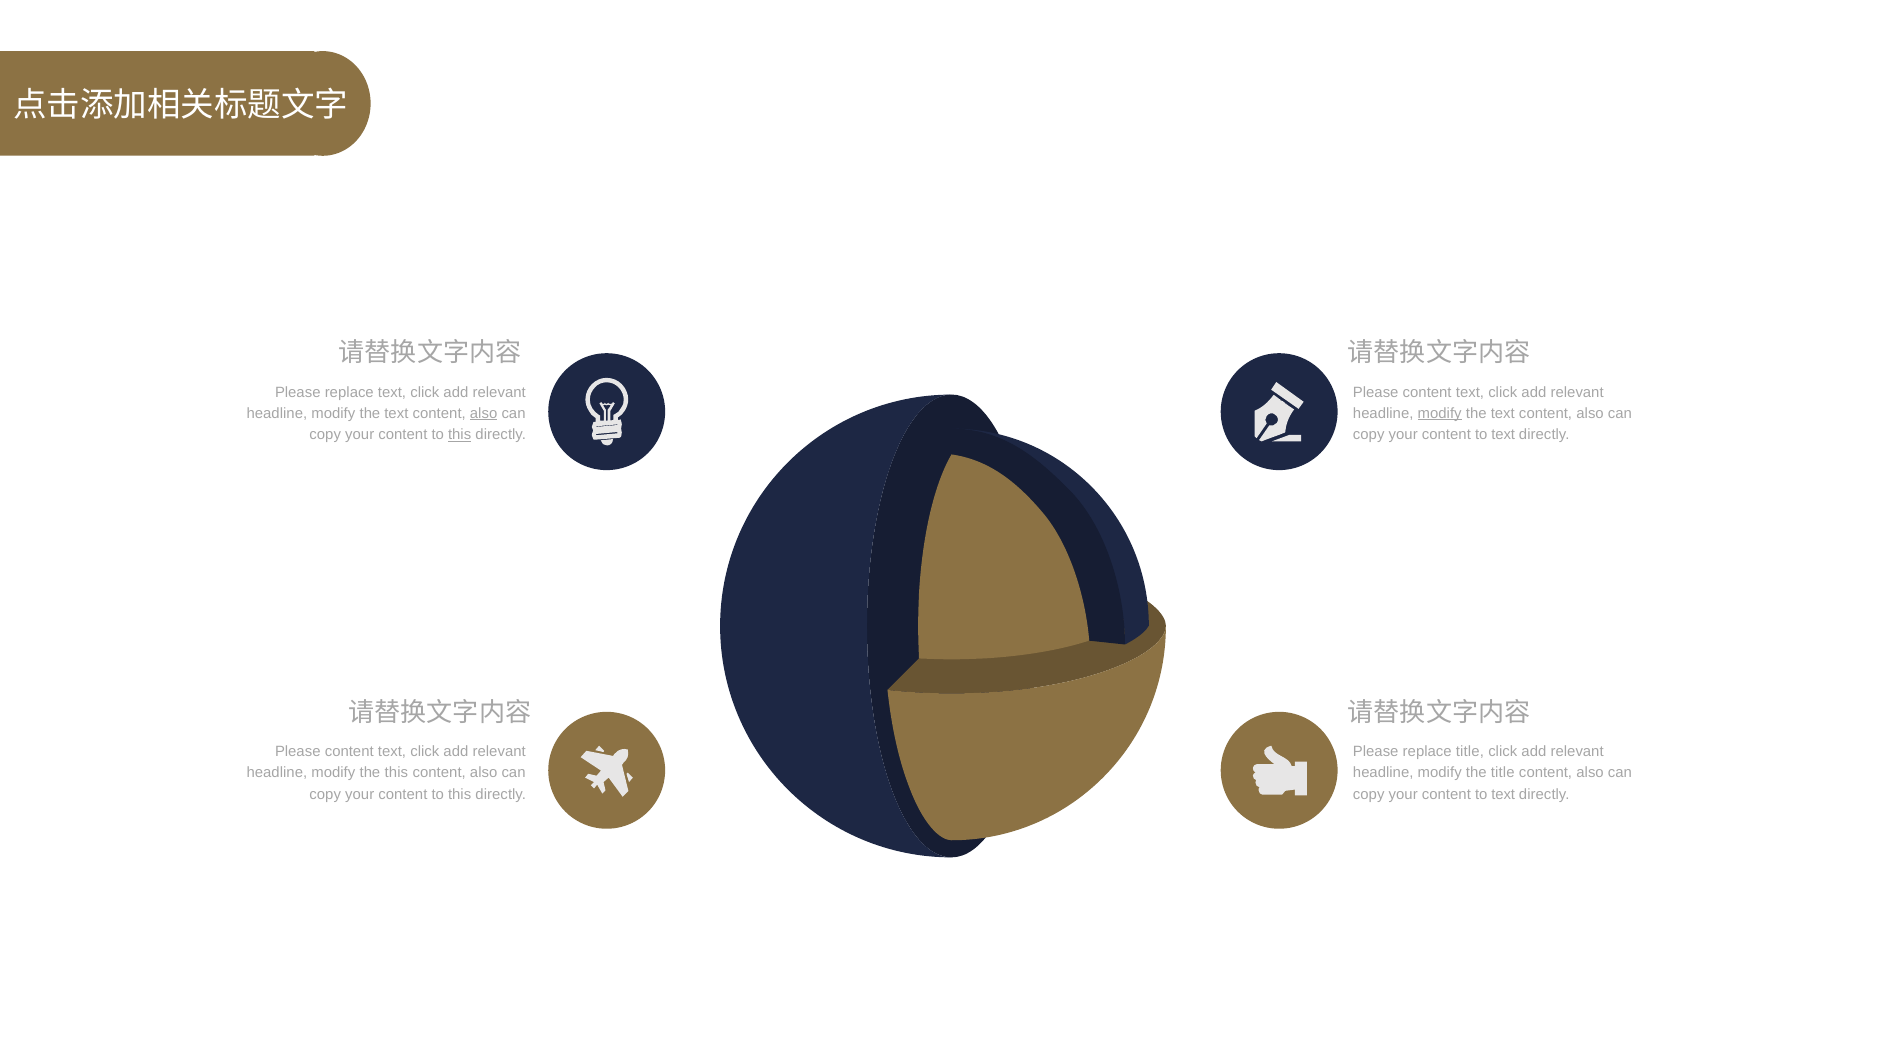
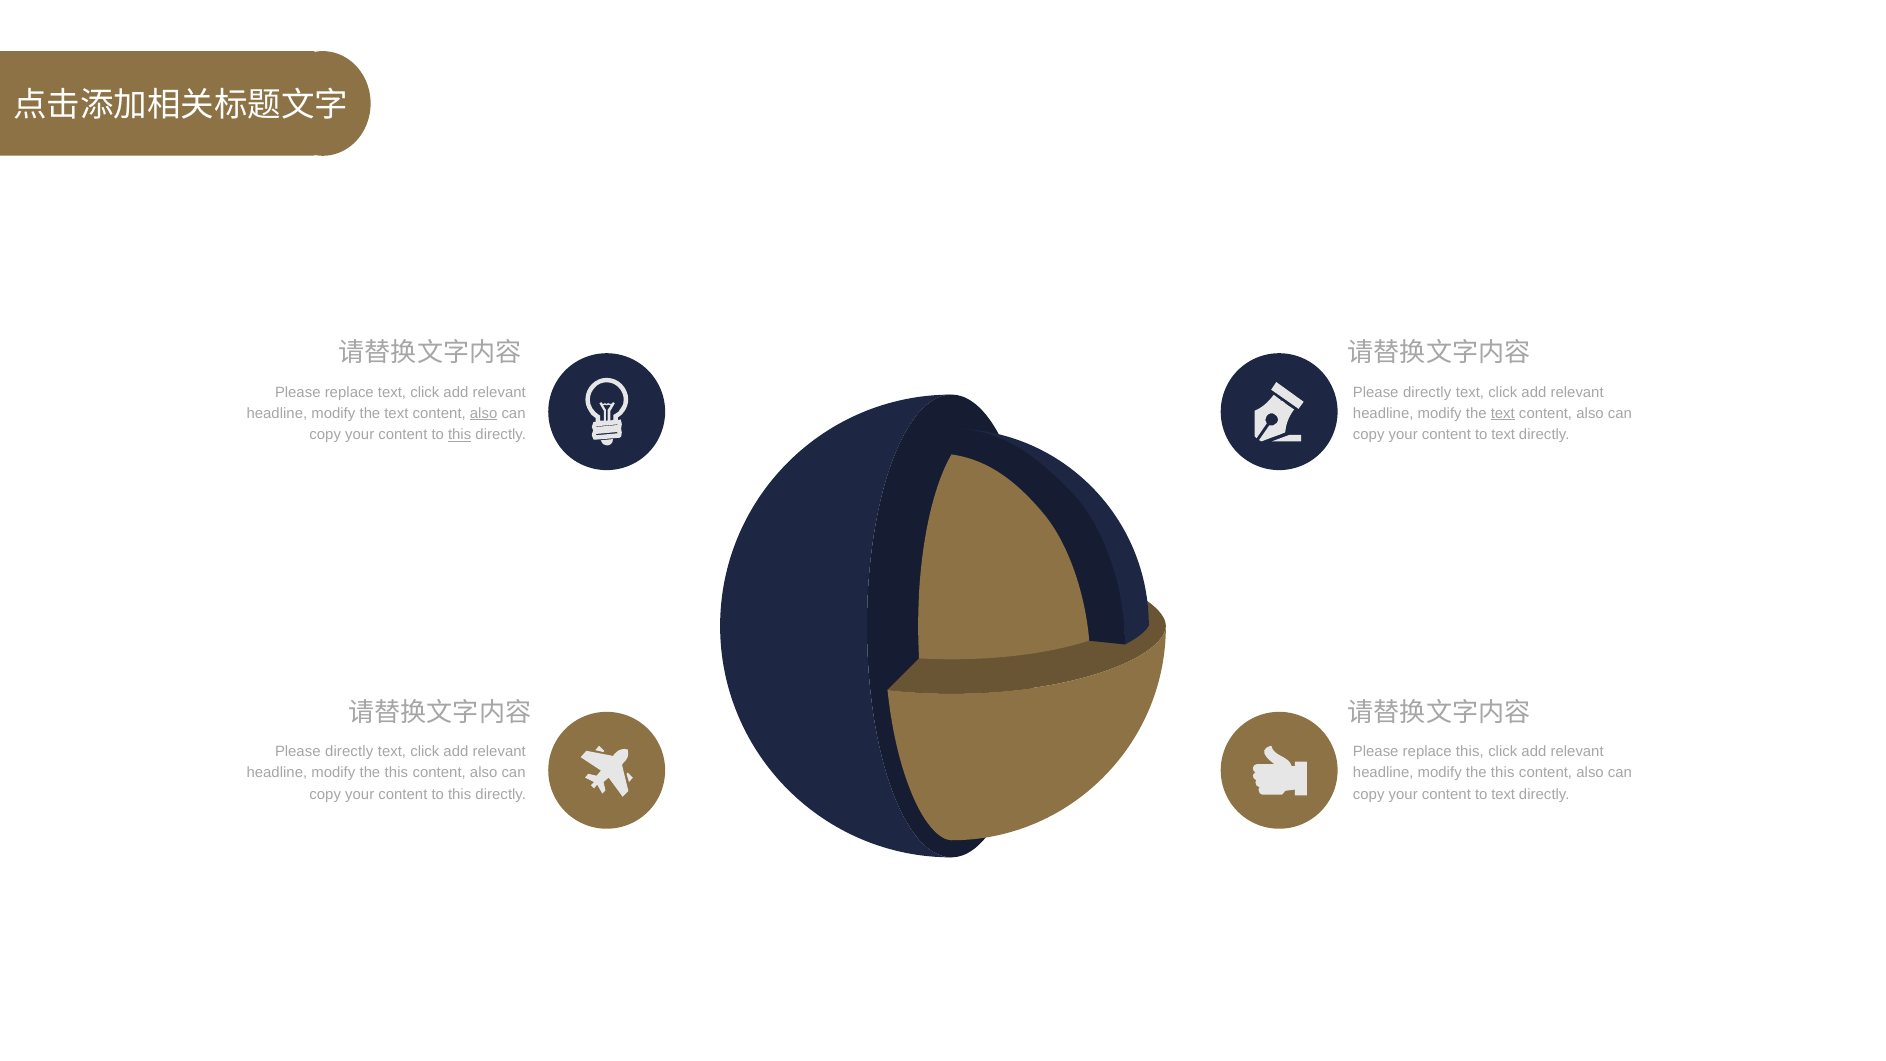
content at (1427, 392): content -> directly
modify at (1440, 413) underline: present -> none
text at (1503, 413) underline: none -> present
content at (349, 751): content -> directly
replace title: title -> this
title at (1503, 773): title -> this
